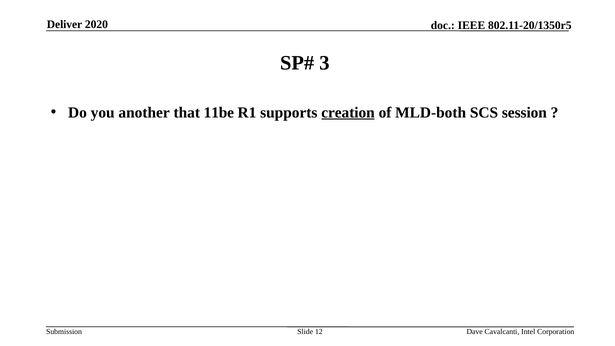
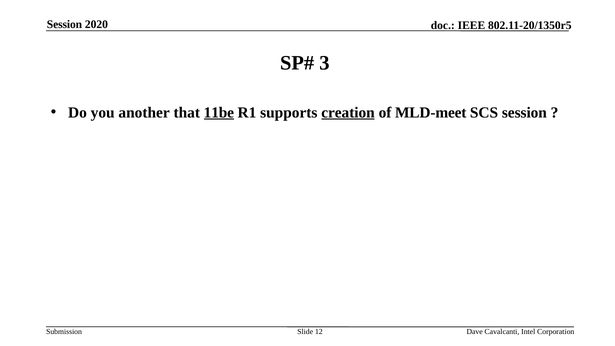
Deliver at (65, 24): Deliver -> Session
11be underline: none -> present
MLD-both: MLD-both -> MLD-meet
